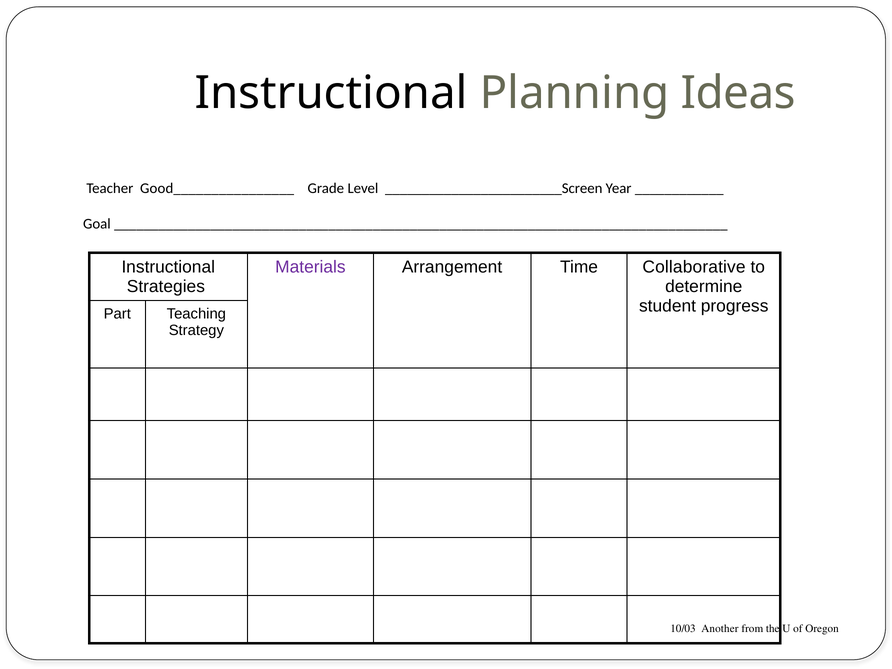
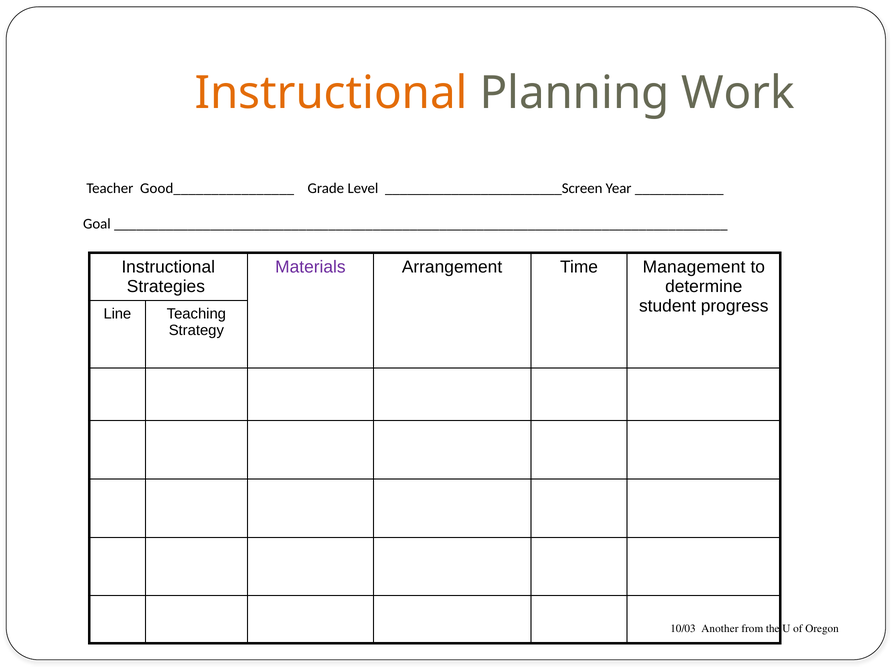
Instructional at (331, 93) colour: black -> orange
Ideas: Ideas -> Work
Collaborative: Collaborative -> Management
Part: Part -> Line
